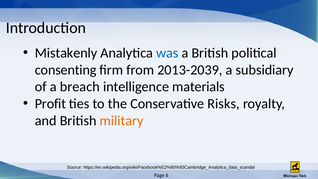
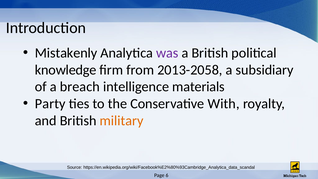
was colour: blue -> purple
consenting: consenting -> knowledge
2013-2039: 2013-2039 -> 2013-2058
Profit: Profit -> Party
Risks: Risks -> With
